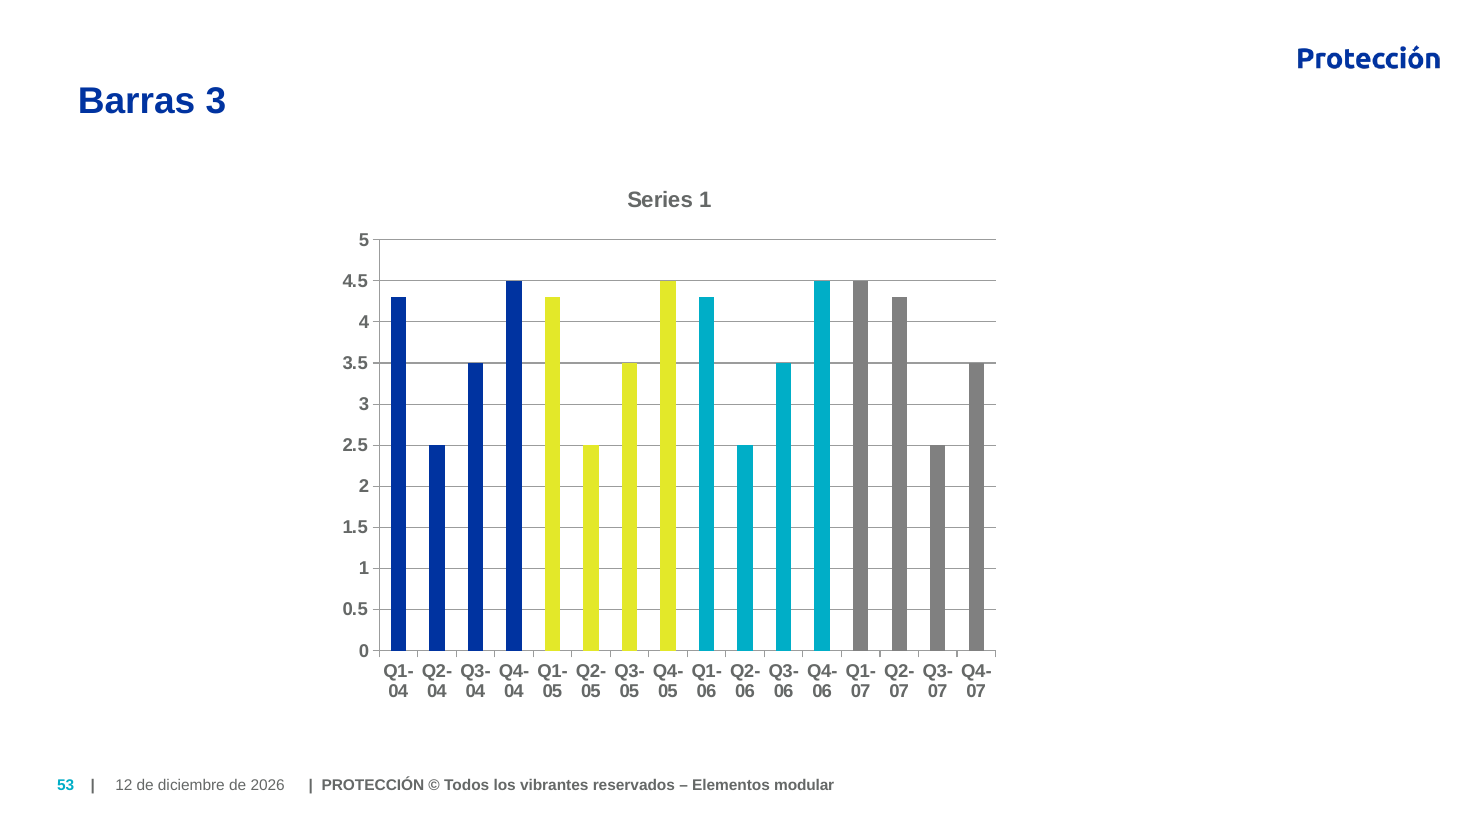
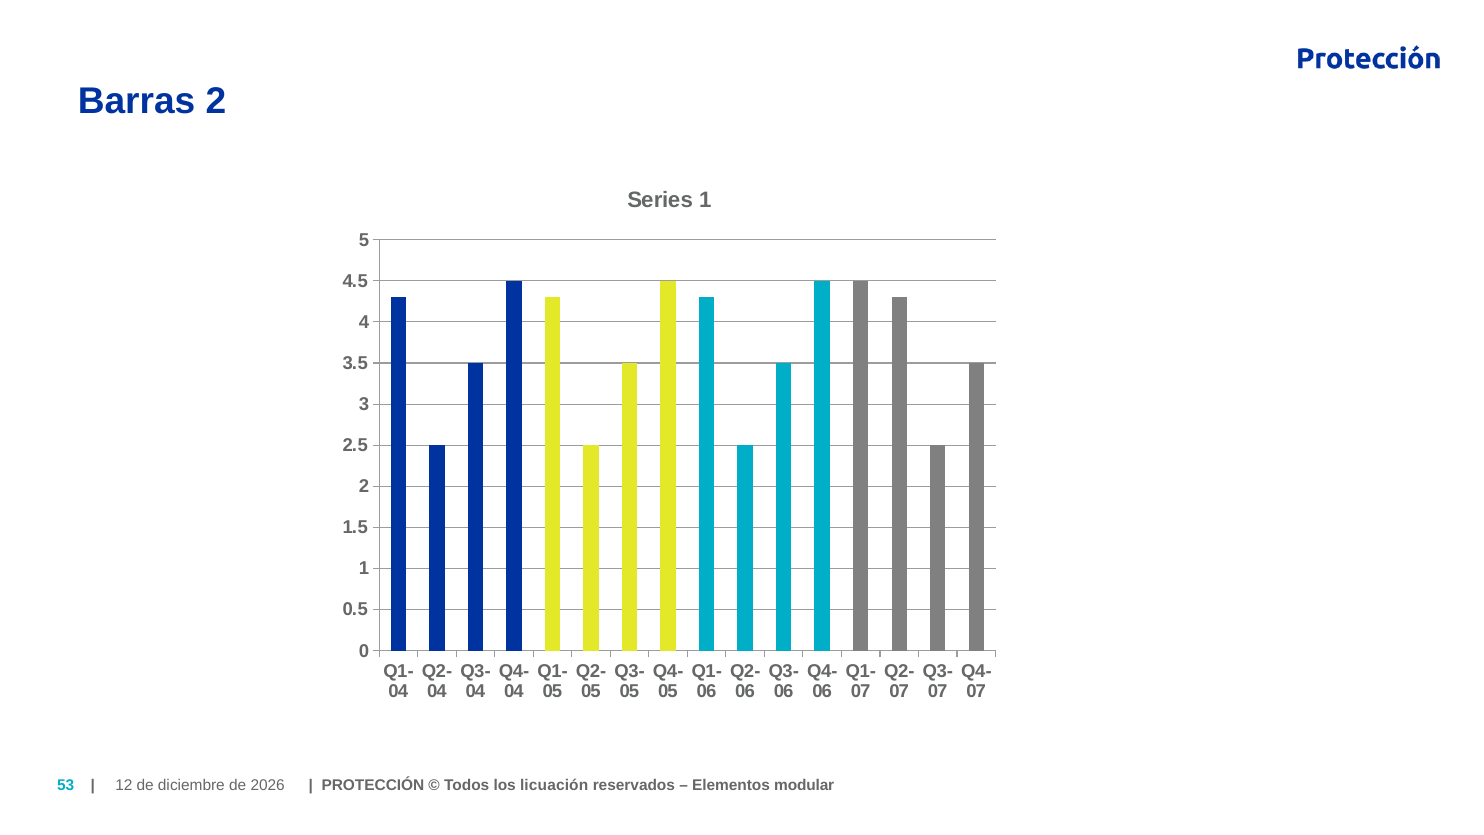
Barras 3: 3 -> 2
vibrantes: vibrantes -> licuación
